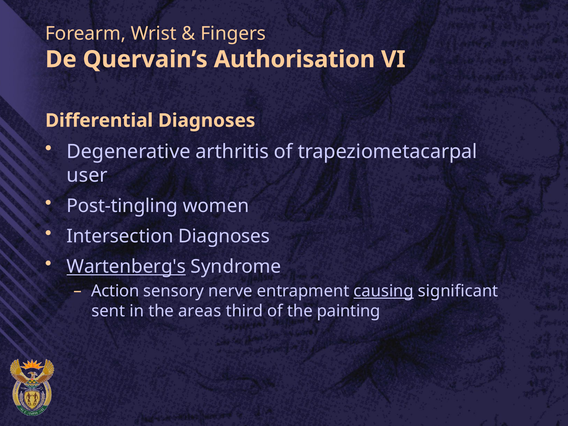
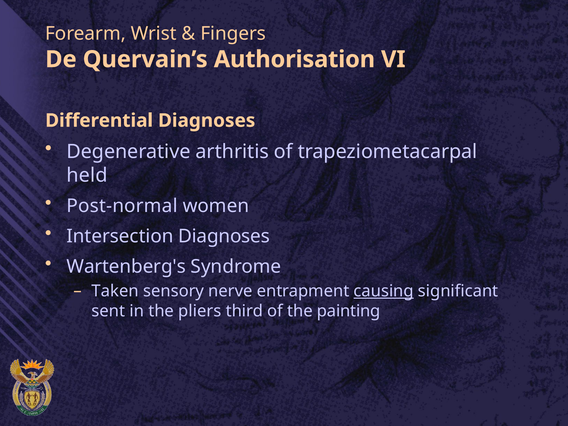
user: user -> held
Post-tingling: Post-tingling -> Post-normal
Wartenberg's underline: present -> none
Action: Action -> Taken
areas: areas -> pliers
